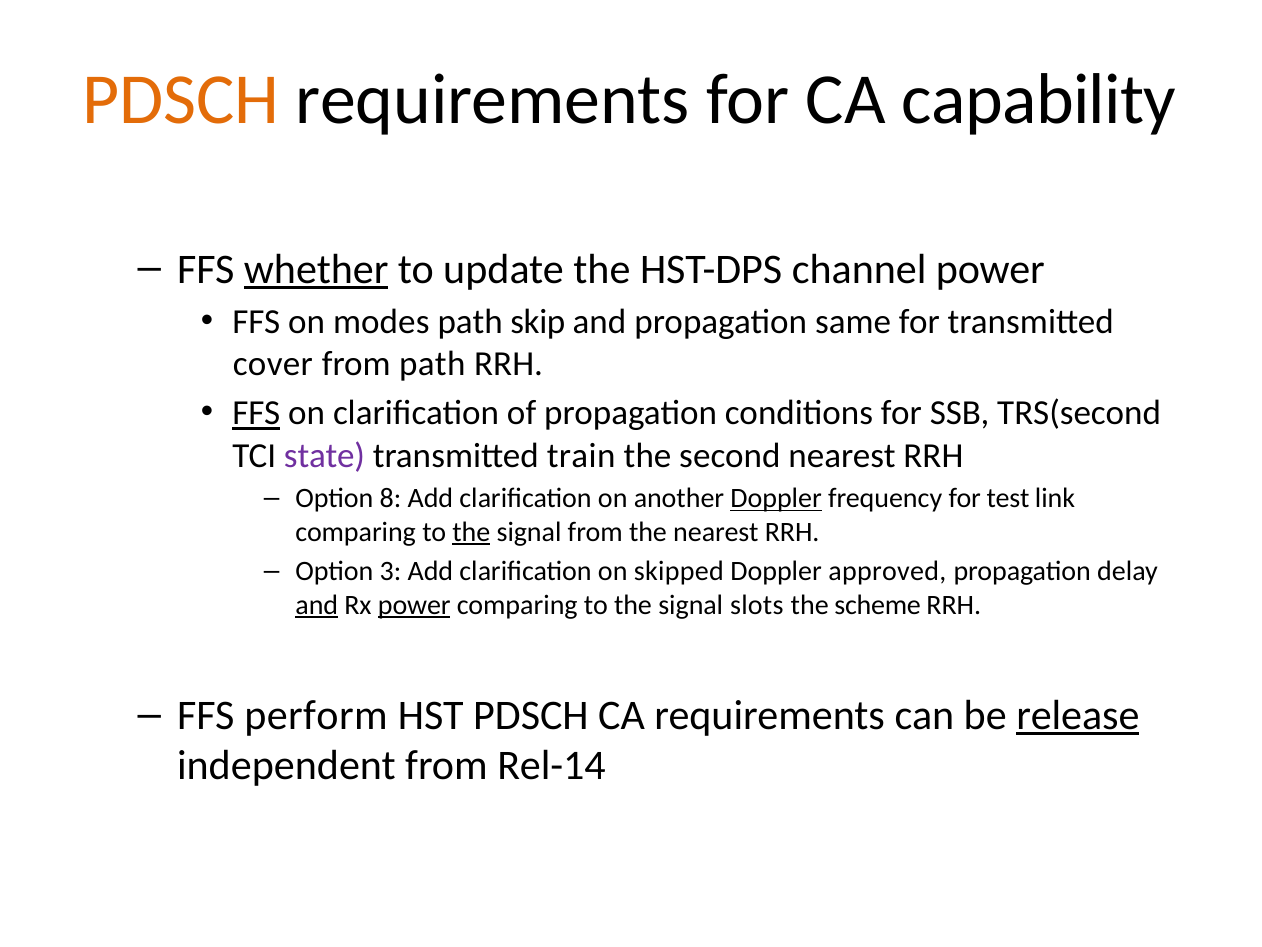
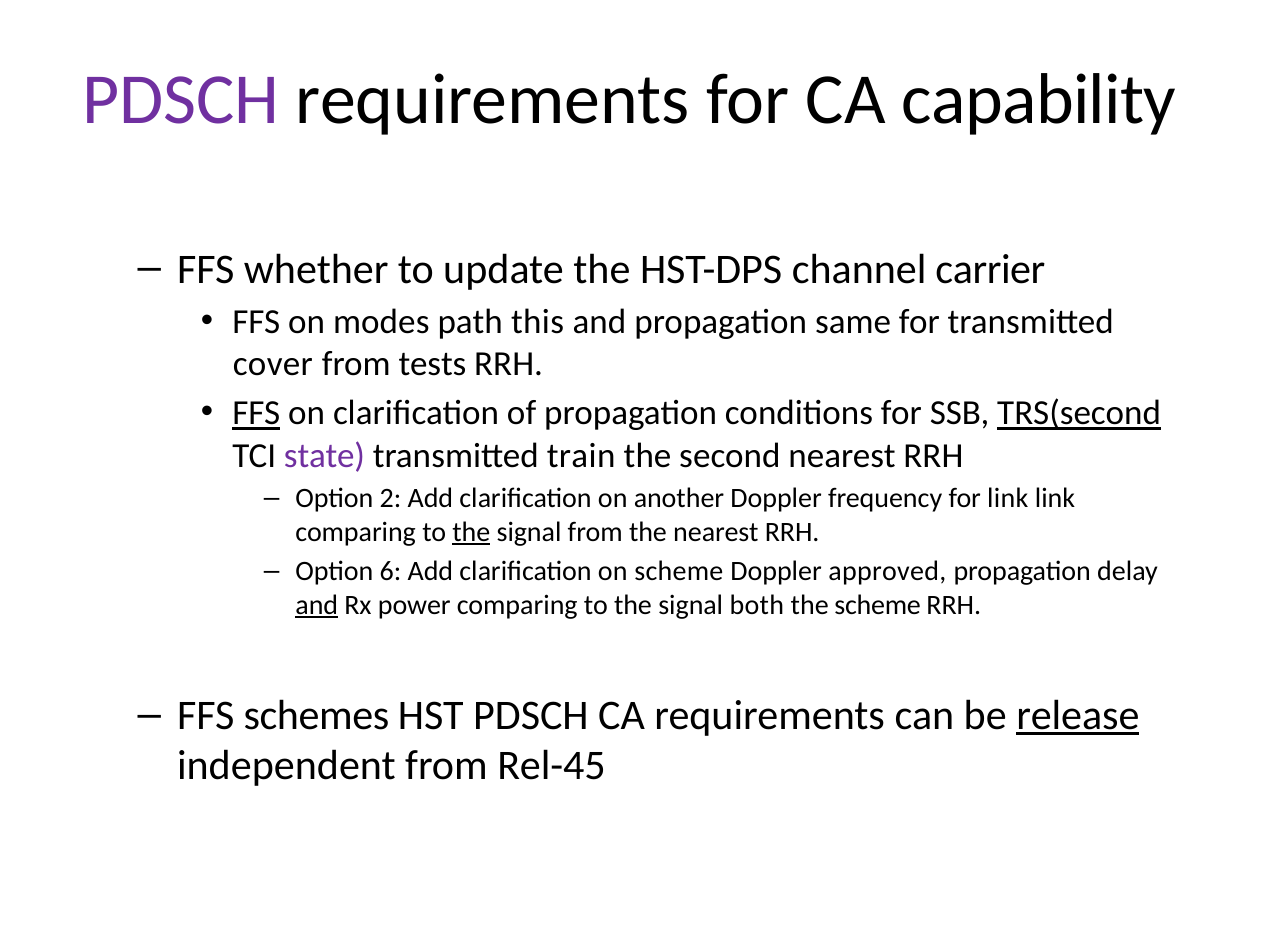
PDSCH at (181, 100) colour: orange -> purple
whether underline: present -> none
channel power: power -> carrier
skip: skip -> this
from path: path -> tests
TRS(second underline: none -> present
8: 8 -> 2
Doppler at (776, 498) underline: present -> none
for test: test -> link
3: 3 -> 6
on skipped: skipped -> scheme
power at (414, 605) underline: present -> none
slots: slots -> both
perform: perform -> schemes
Rel-14: Rel-14 -> Rel-45
